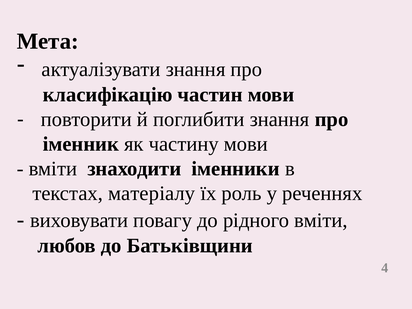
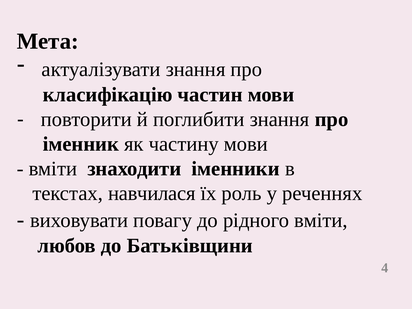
матеріалу: матеріалу -> навчилася
